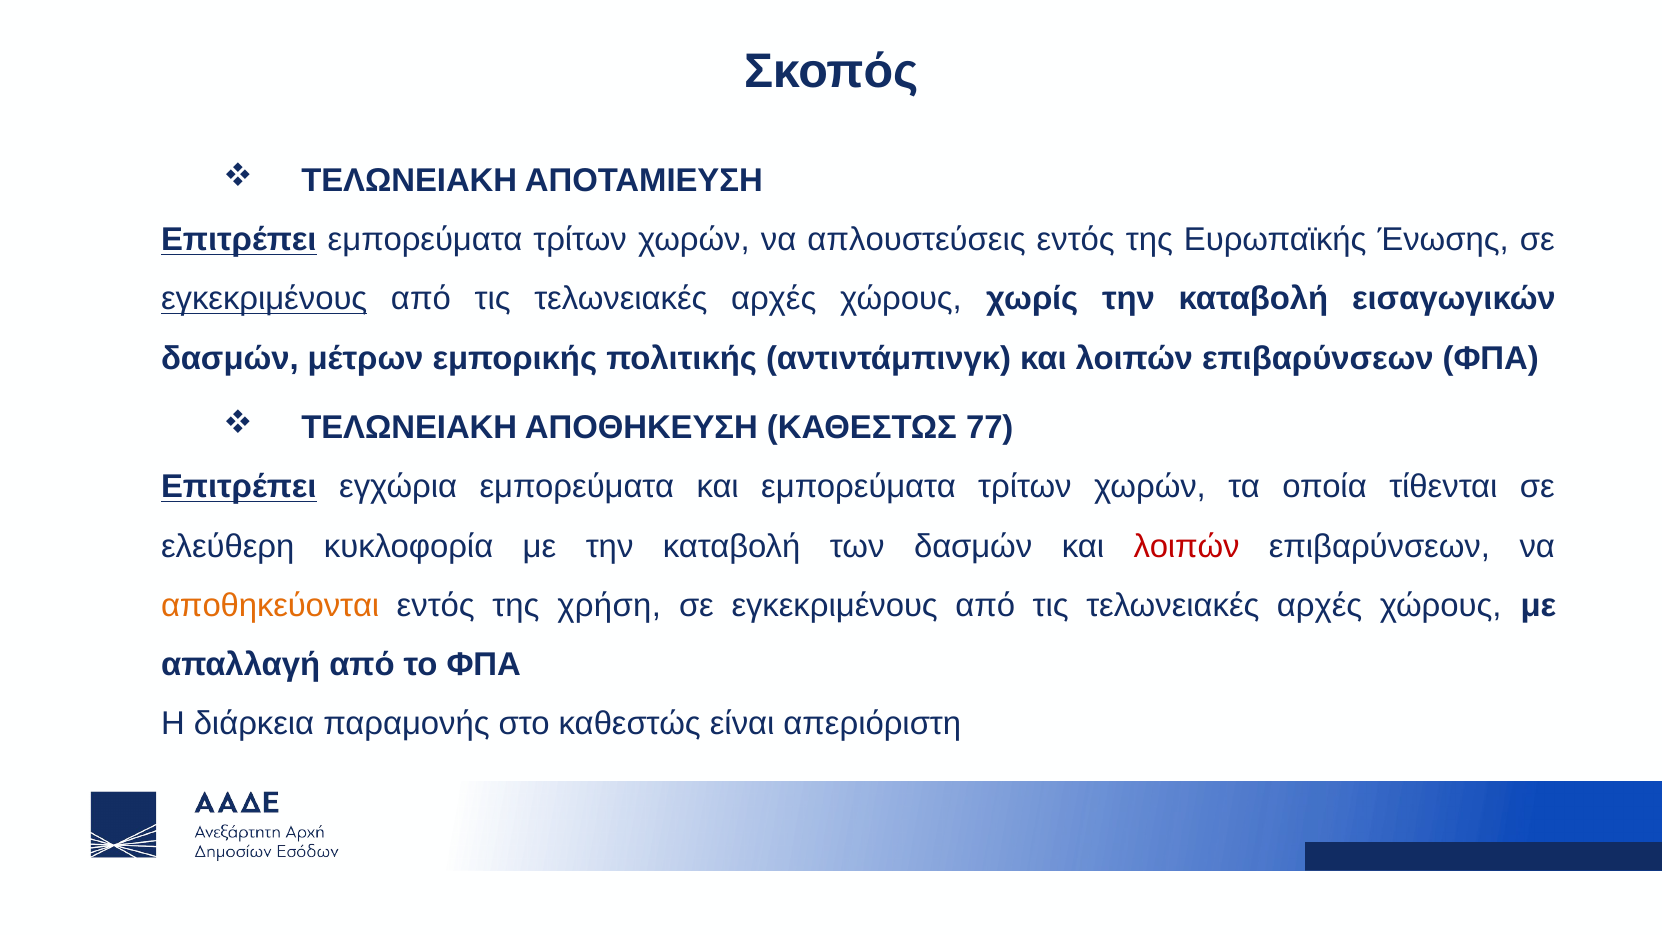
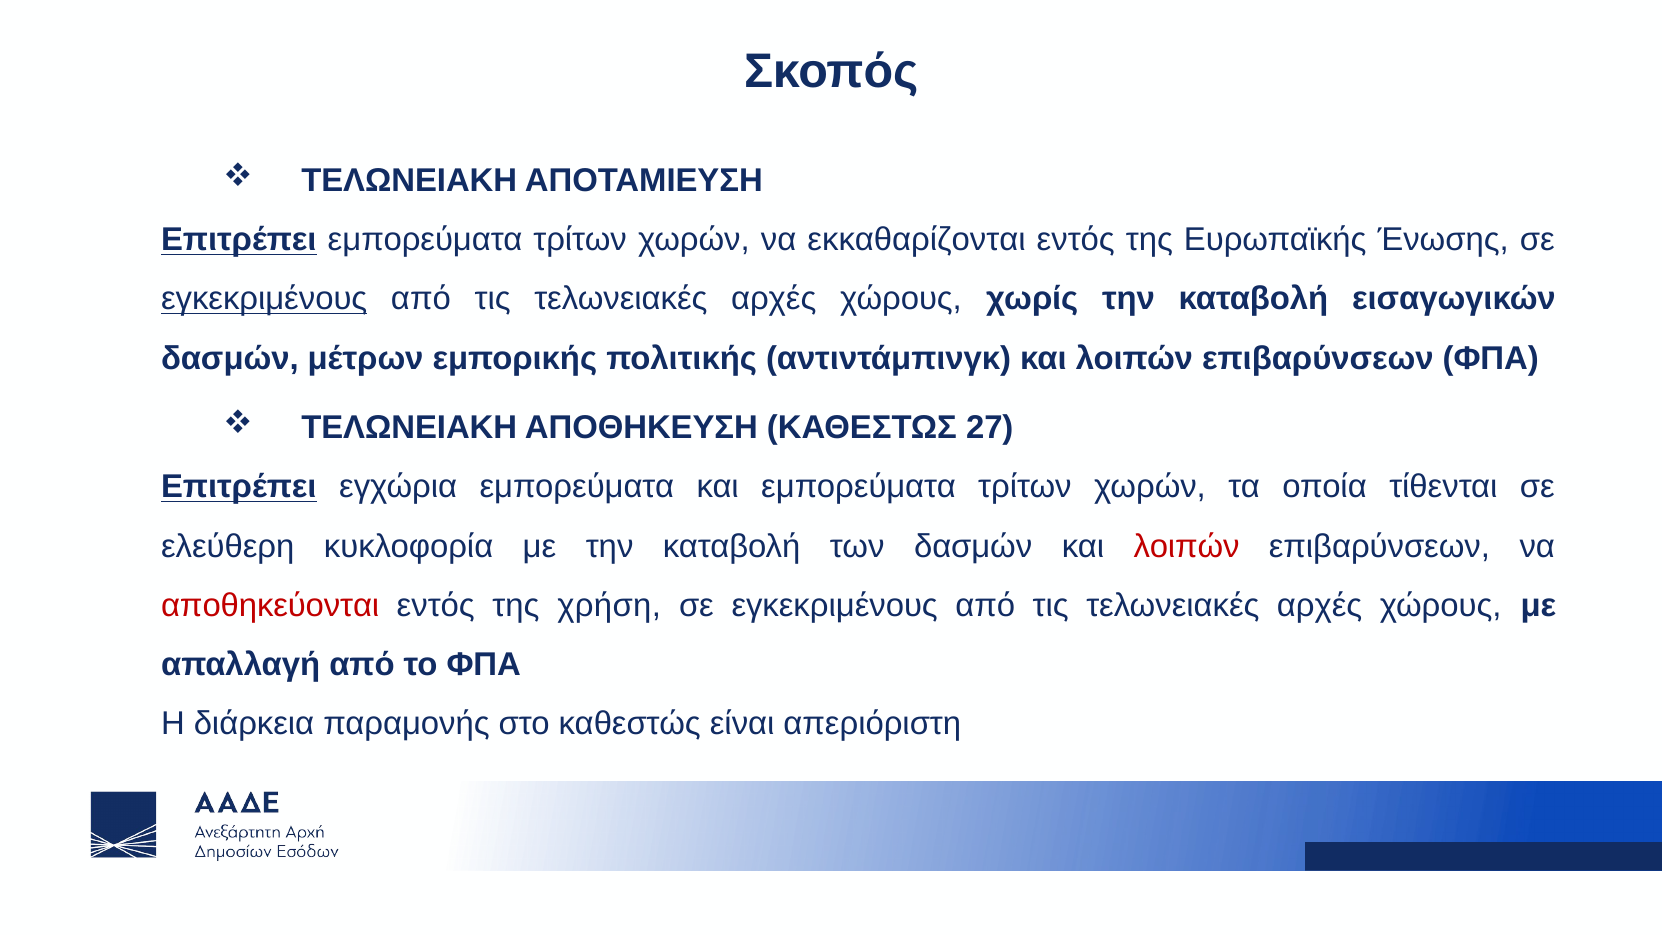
απλουστεύσεις: απλουστεύσεις -> εκκαθαρίζονται
77: 77 -> 27
αποθηκεύονται colour: orange -> red
